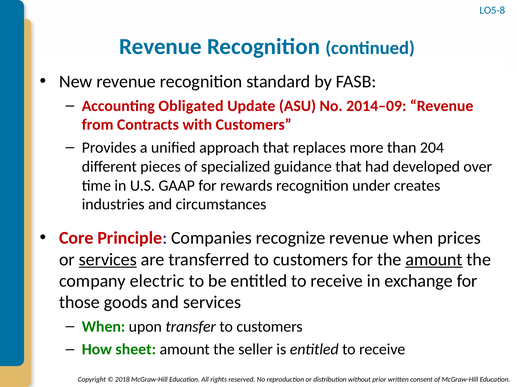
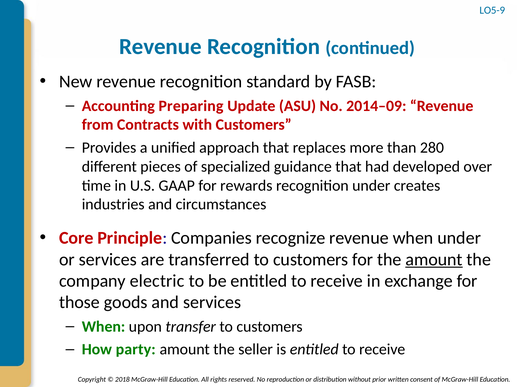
LO5-8: LO5-8 -> LO5-9
Obligated: Obligated -> Preparing
204: 204 -> 280
when prices: prices -> under
services at (108, 260) underline: present -> none
sheet: sheet -> party
